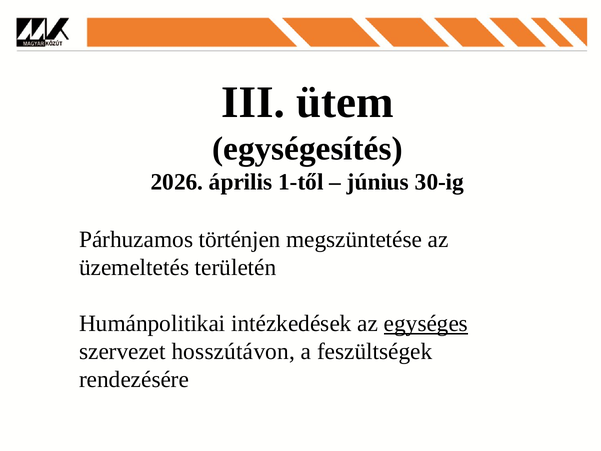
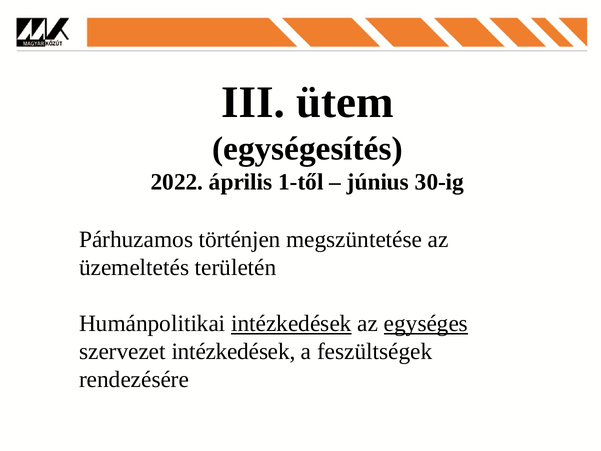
2026: 2026 -> 2022
intézkedések at (291, 323) underline: none -> present
szervezet hosszútávon: hosszútávon -> intézkedések
